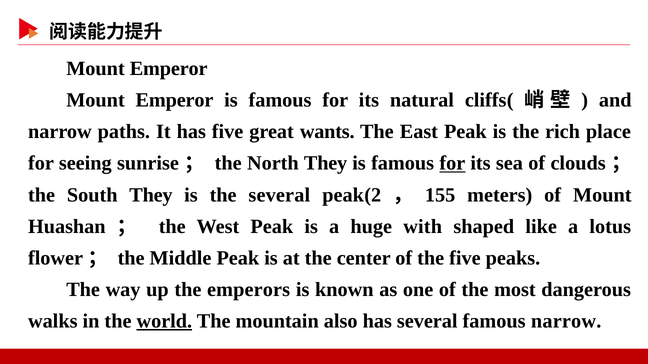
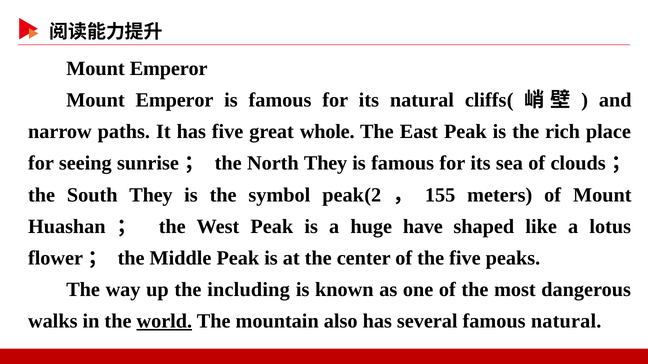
wants: wants -> whole
for at (452, 164) underline: present -> none
the several: several -> symbol
with: with -> have
emperors: emperors -> including
famous narrow: narrow -> natural
